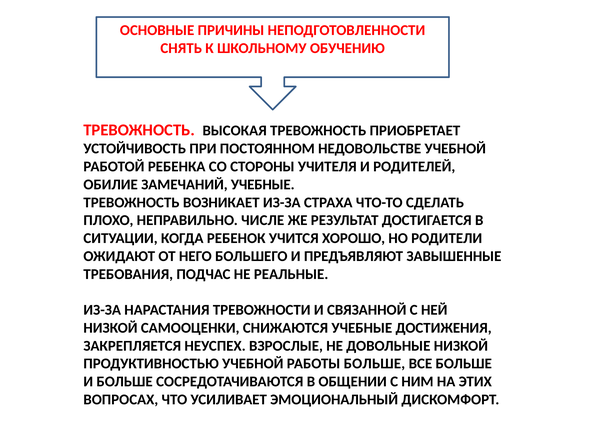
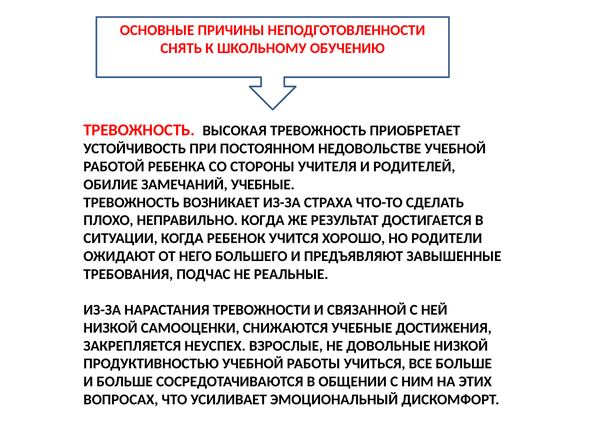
НЕПРАВИЛЬНО ЧИСЛЕ: ЧИСЛЕ -> КОГДА
РАБОТЫ БОЛЬШЕ: БОЛЬШЕ -> УЧИТЬСЯ
